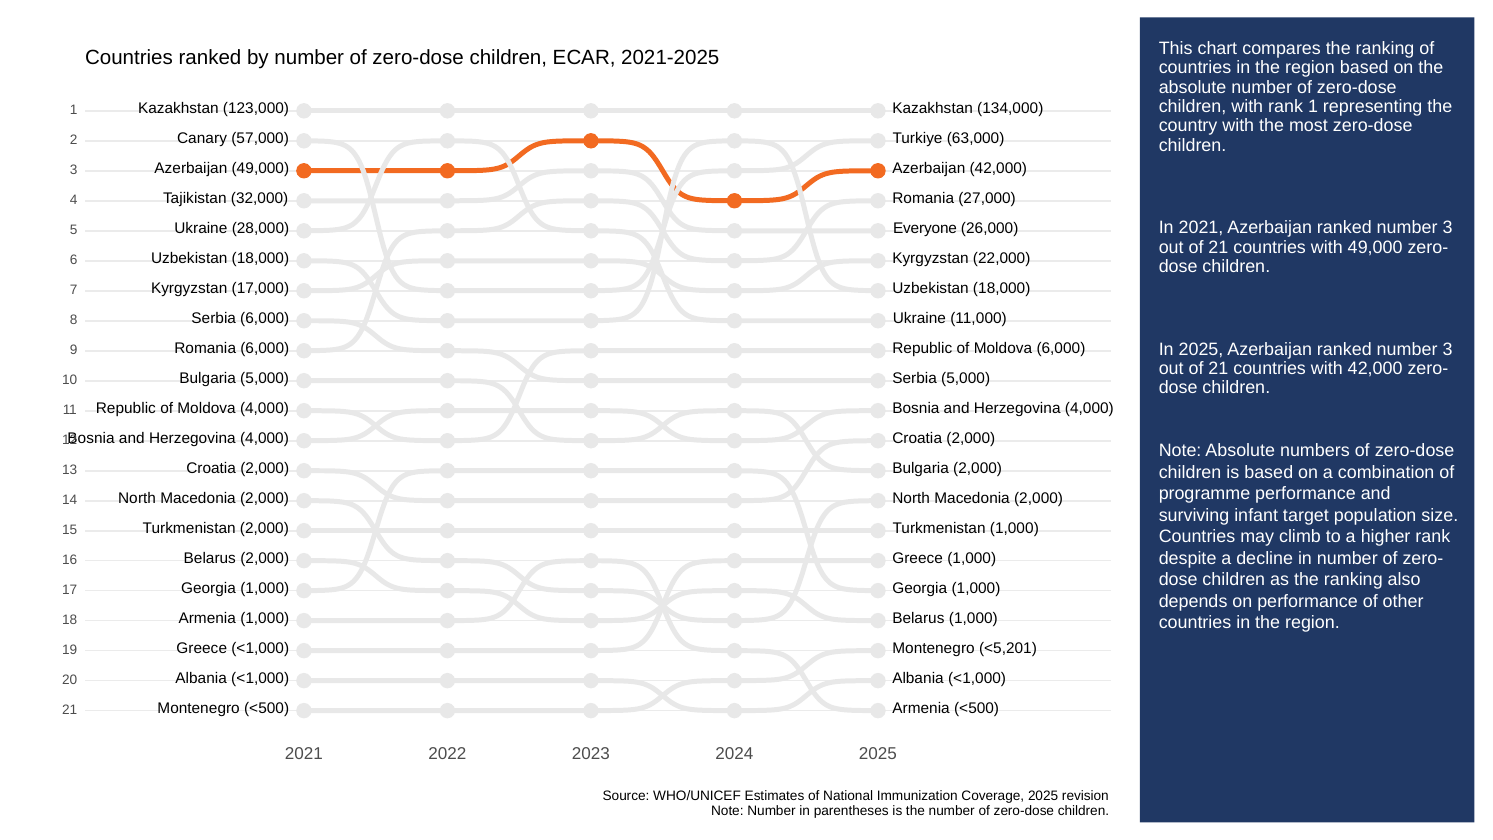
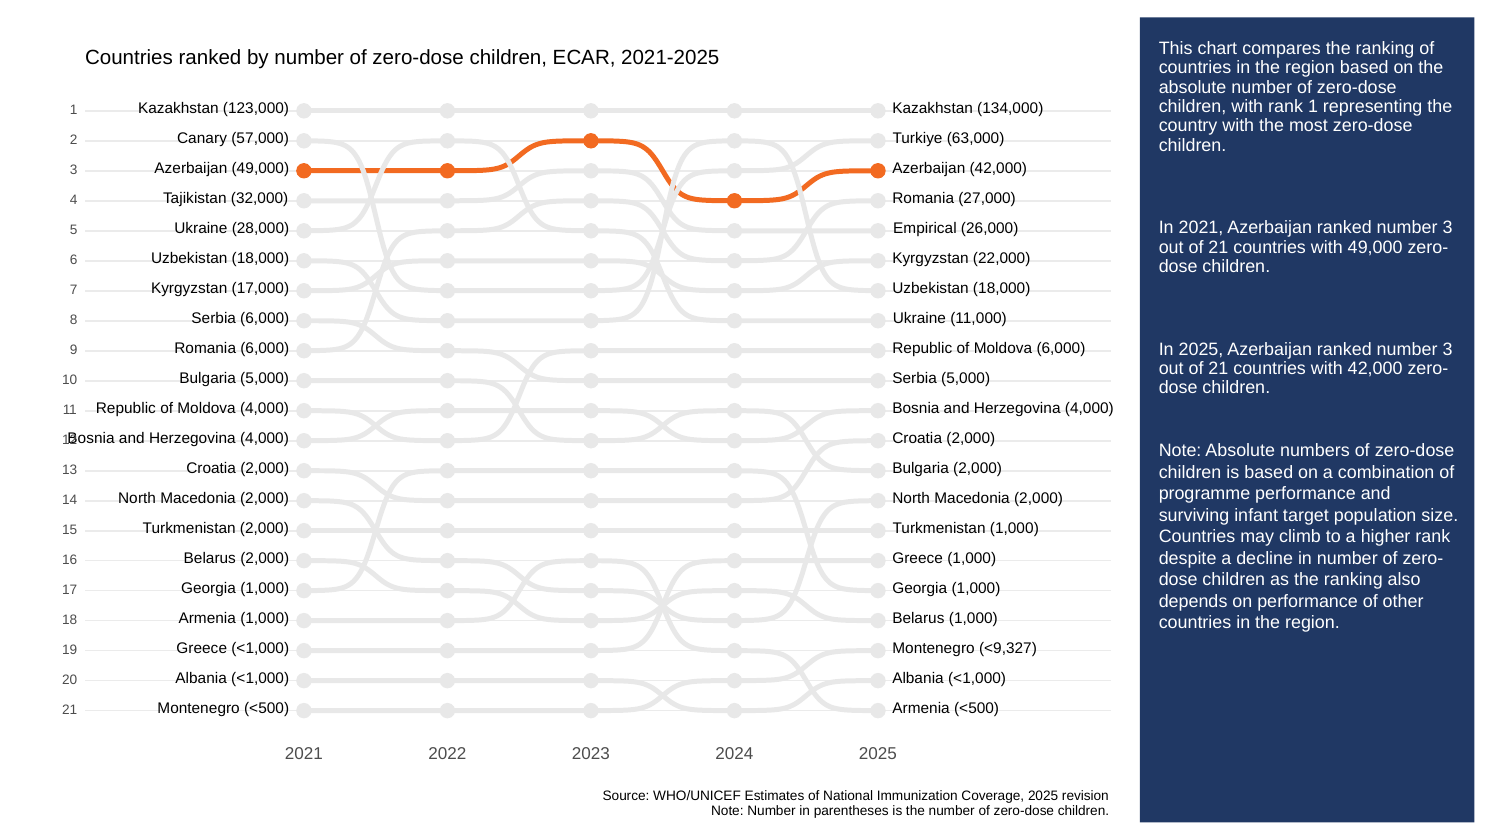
Everyone: Everyone -> Empirical
<5,201: <5,201 -> <9,327
